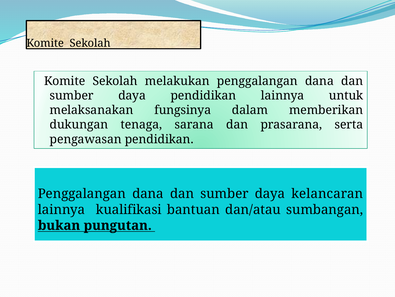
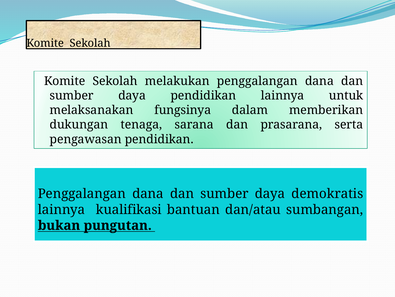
kelancaran: kelancaran -> demokratis
